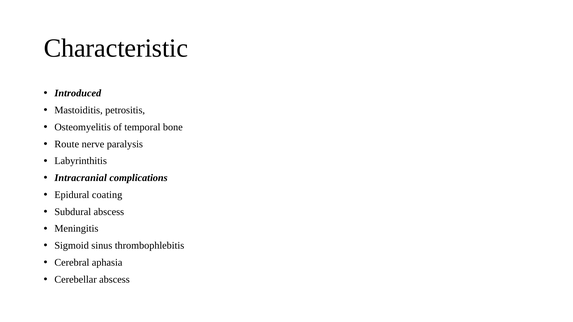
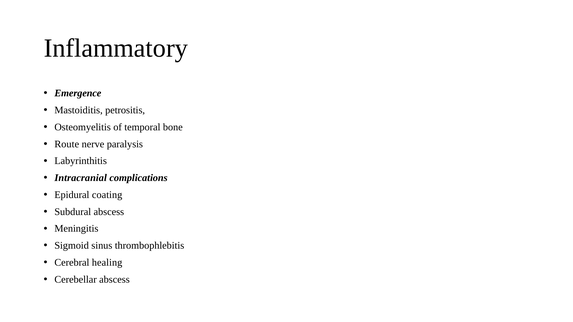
Characteristic: Characteristic -> Inflammatory
Introduced: Introduced -> Emergence
aphasia: aphasia -> healing
